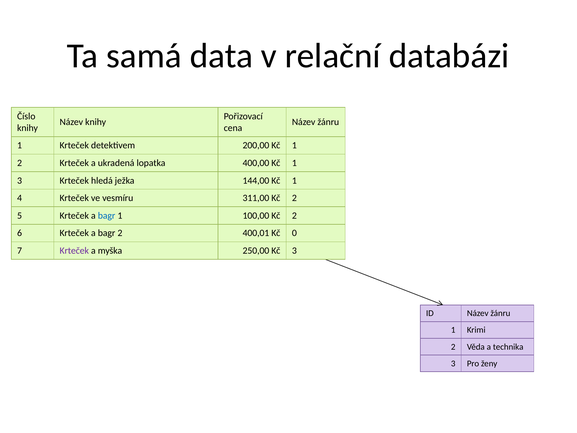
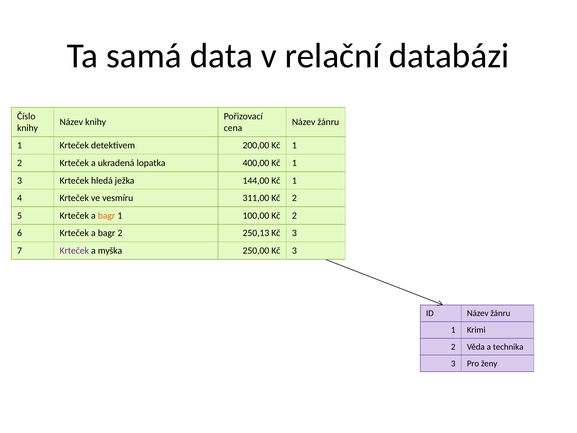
bagr at (107, 215) colour: blue -> orange
400,01: 400,01 -> 250,13
0 at (294, 233): 0 -> 3
